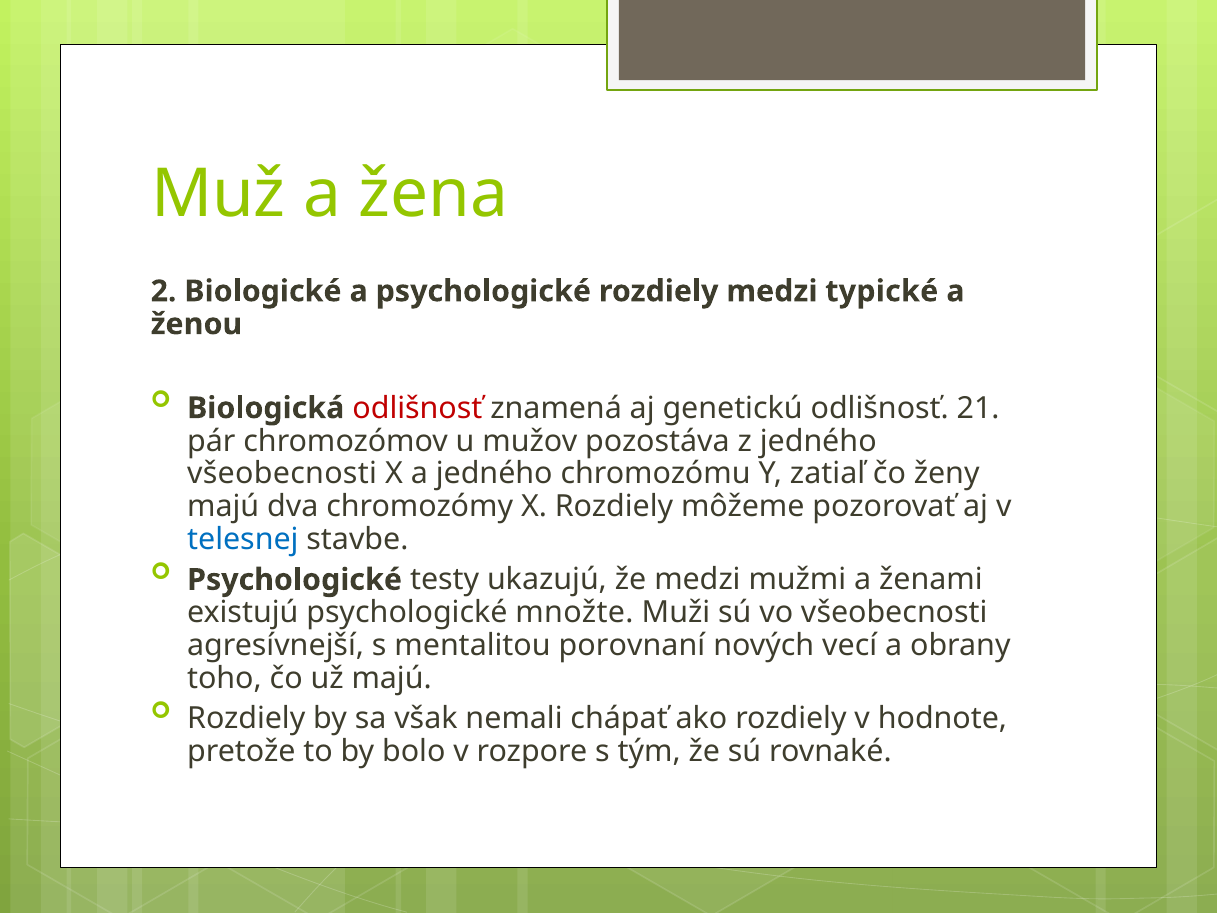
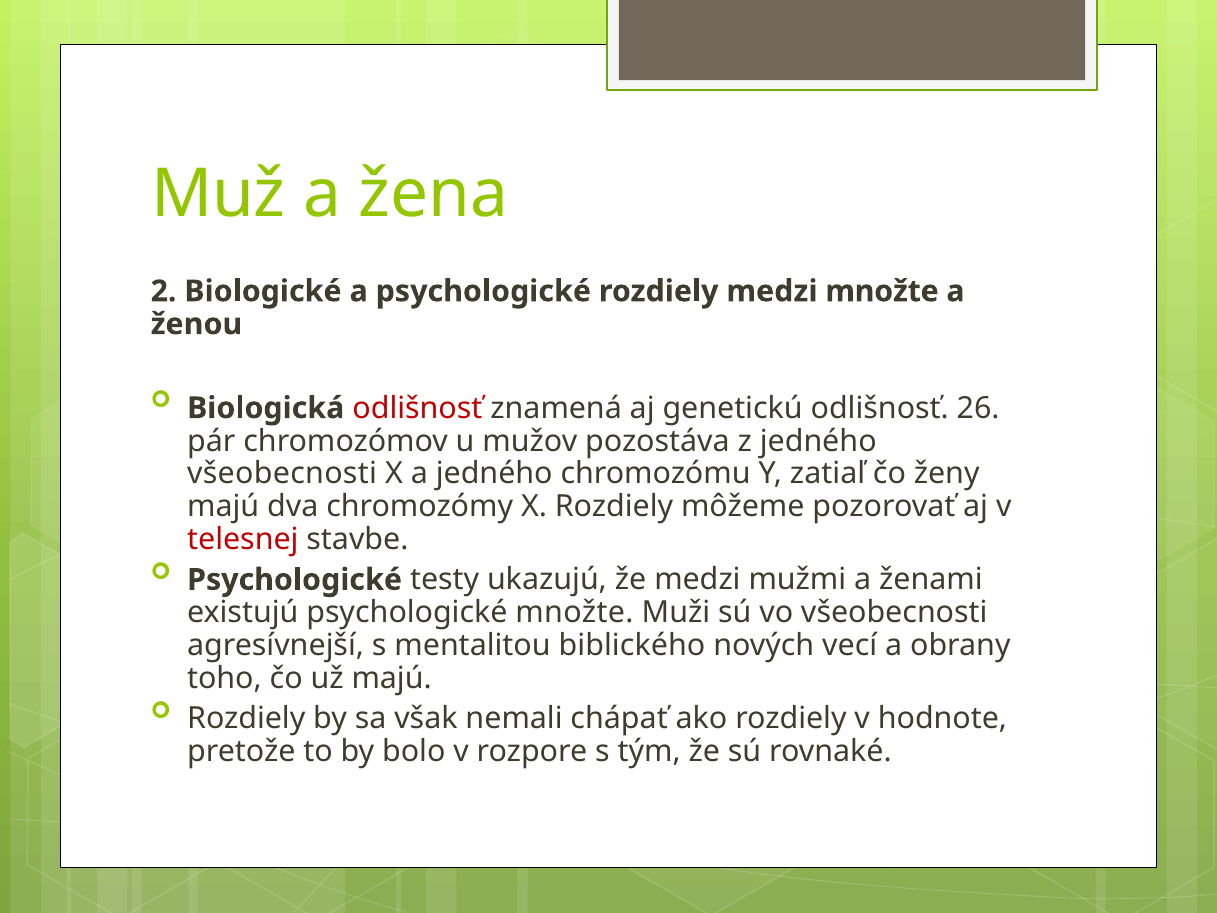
medzi typické: typické -> množte
21: 21 -> 26
telesnej colour: blue -> red
porovnaní: porovnaní -> biblického
